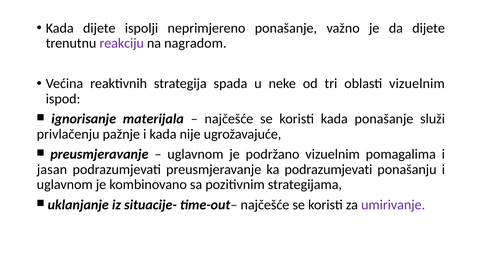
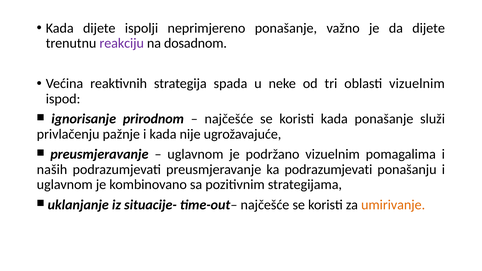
nagradom: nagradom -> dosadnom
materijala: materijala -> prirodnom
jasan: jasan -> naših
umirivanje colour: purple -> orange
